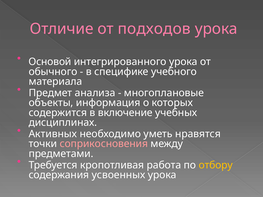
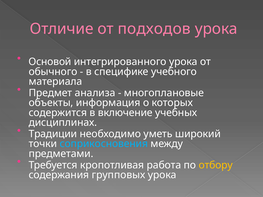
Активных: Активных -> Традиции
нравятся: нравятся -> широкий
соприкосновения colour: pink -> light blue
усвоенных: усвоенных -> групповых
